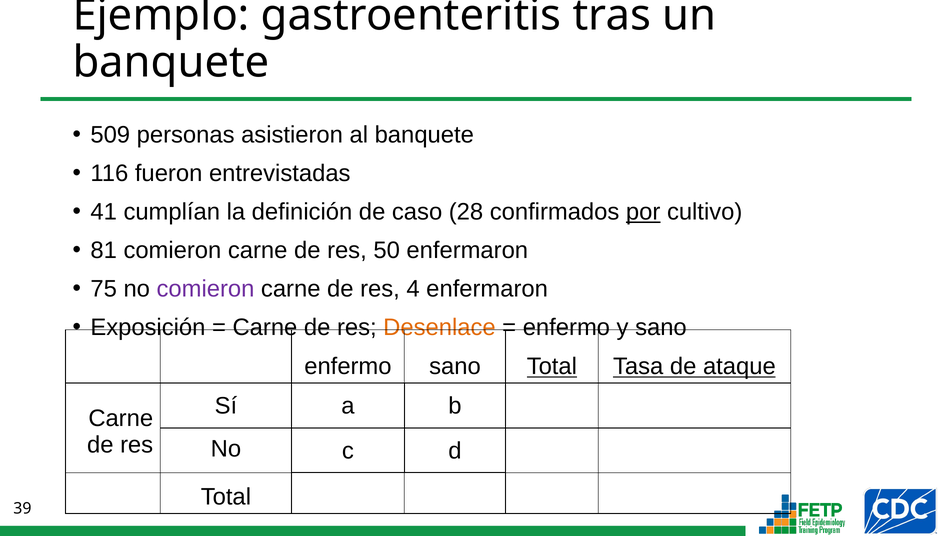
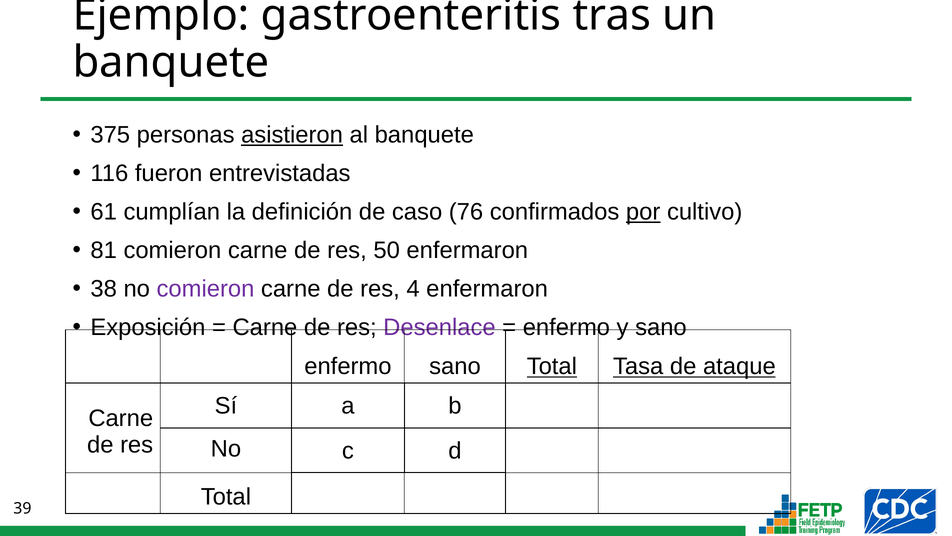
509: 509 -> 375
asistieron underline: none -> present
41: 41 -> 61
28: 28 -> 76
75: 75 -> 38
Desenlace colour: orange -> purple
